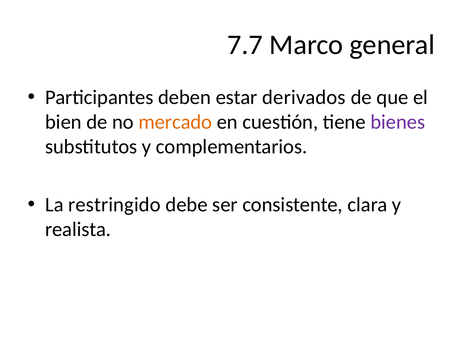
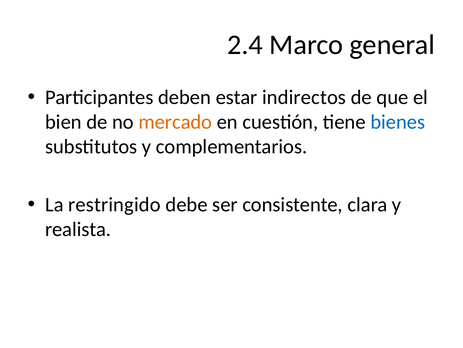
7.7: 7.7 -> 2.4
derivados: derivados -> indirectos
bienes colour: purple -> blue
